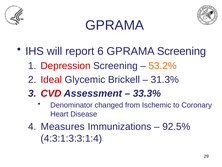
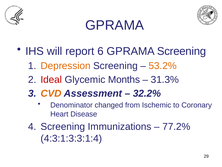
Depression colour: red -> orange
Brickell: Brickell -> Months
CVD colour: red -> orange
33.3%: 33.3% -> 32.2%
Measures at (63, 126): Measures -> Screening
92.5%: 92.5% -> 77.2%
